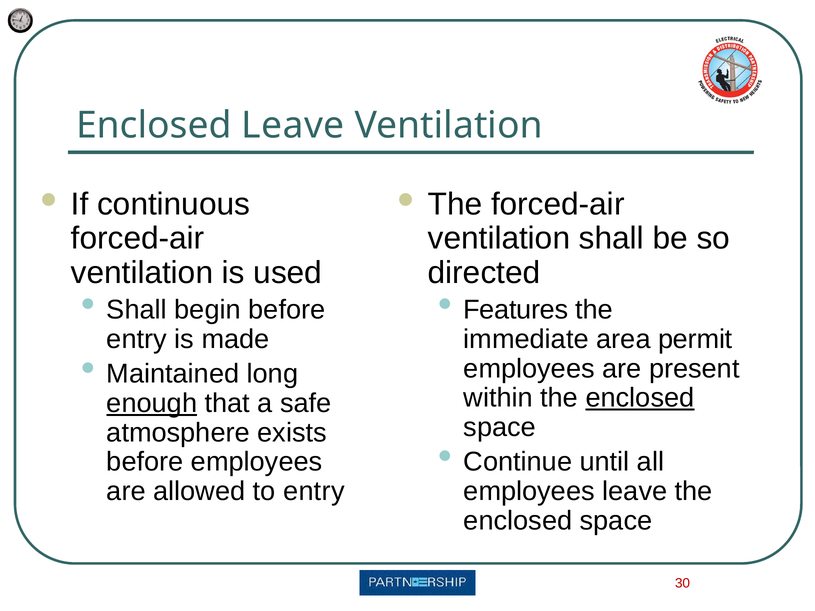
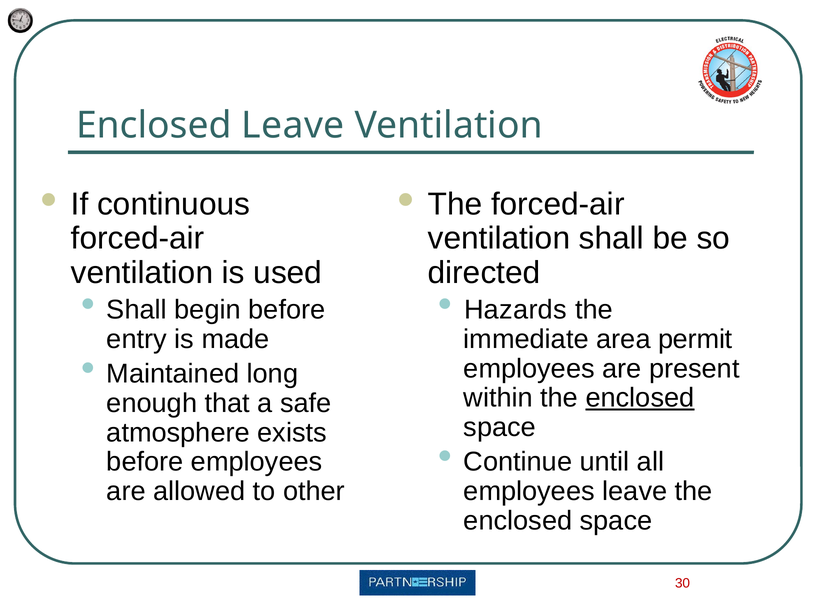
Features: Features -> Hazards
enough underline: present -> none
to entry: entry -> other
